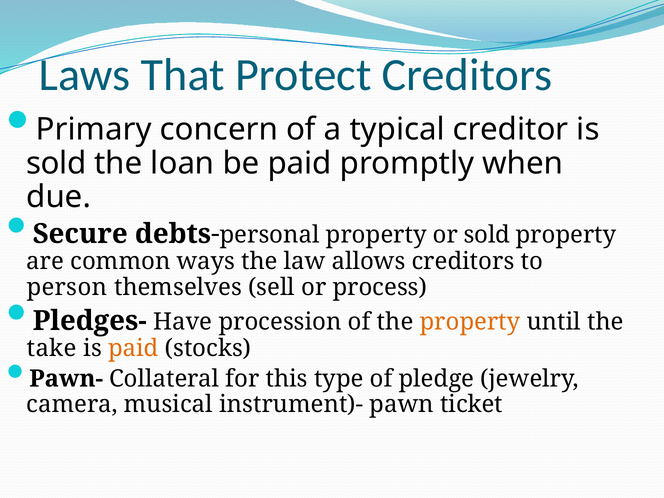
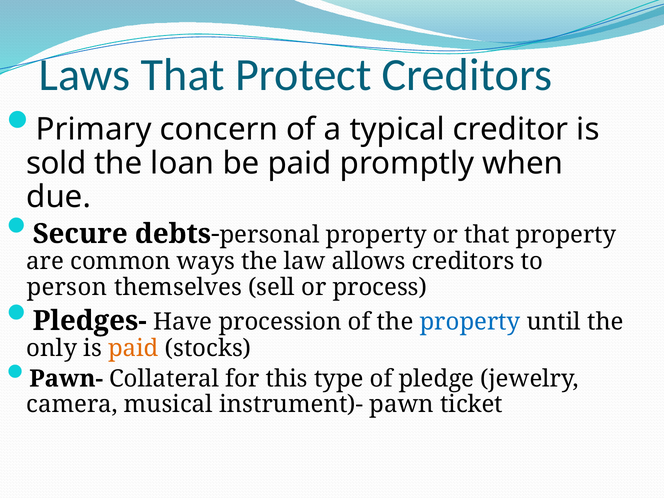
or sold: sold -> that
property at (470, 322) colour: orange -> blue
take: take -> only
